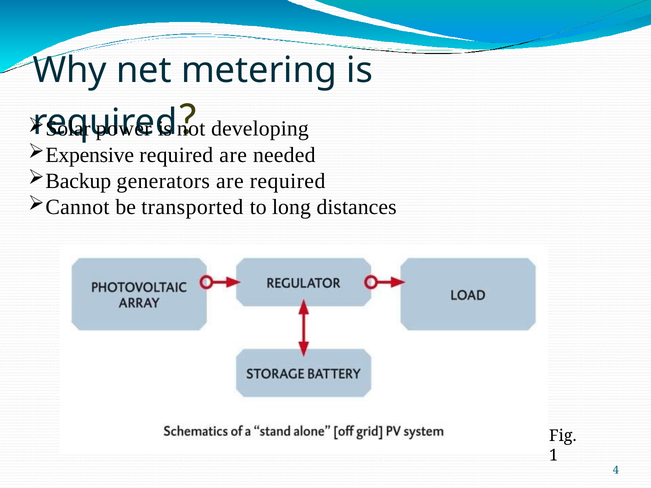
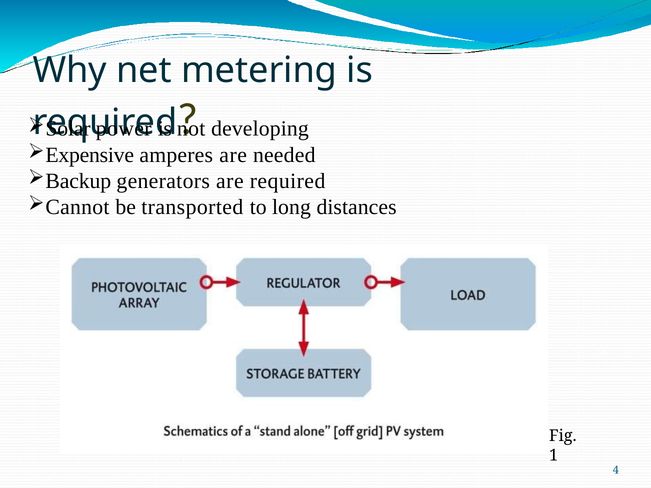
required at (176, 155): required -> amperes
